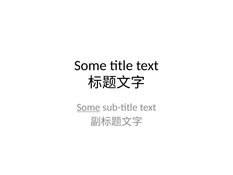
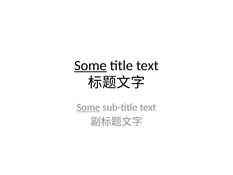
Some at (90, 65) underline: none -> present
